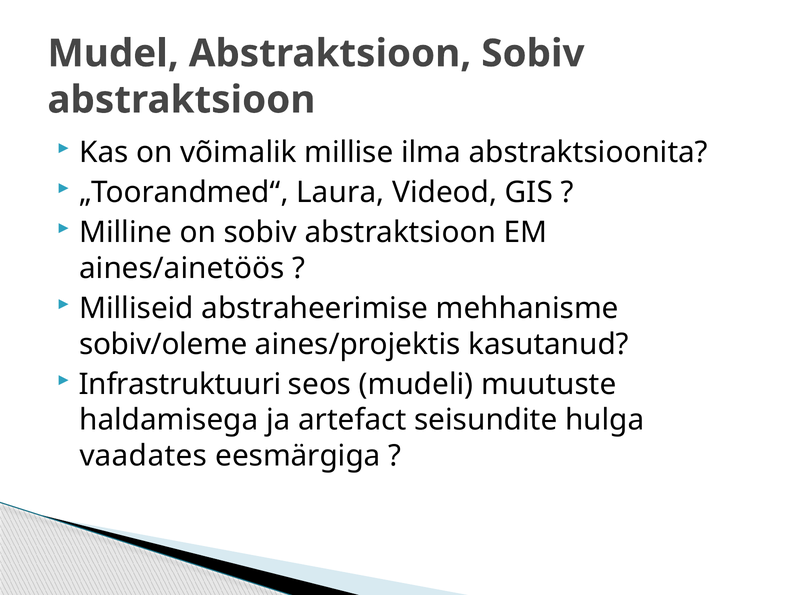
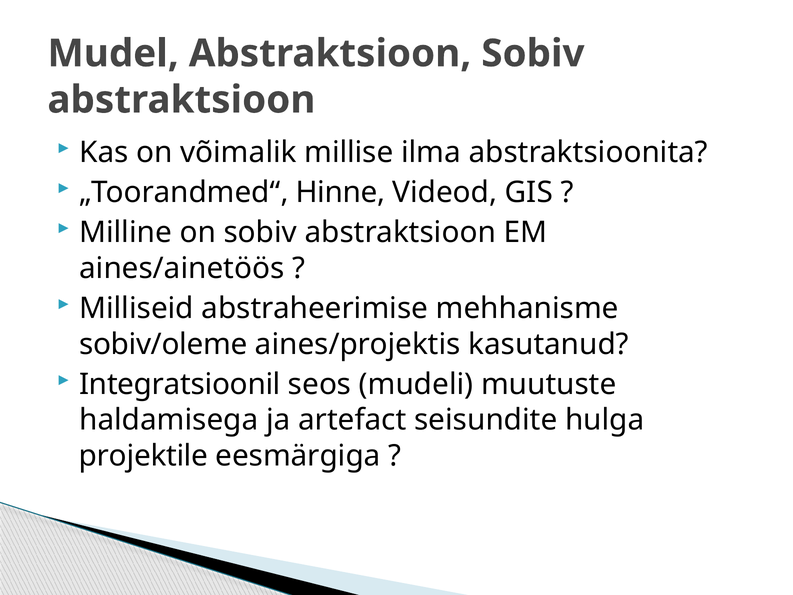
Laura: Laura -> Hinne
Infrastruktuuri: Infrastruktuuri -> Integratsioonil
vaadates: vaadates -> projektile
